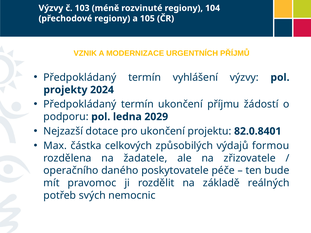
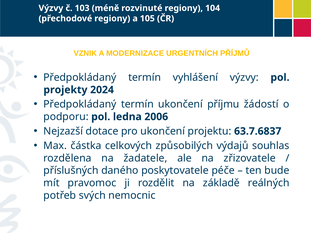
2029: 2029 -> 2006
82.0.8401: 82.0.8401 -> 63.7.6837
formou: formou -> souhlas
operačního: operačního -> příslušných
